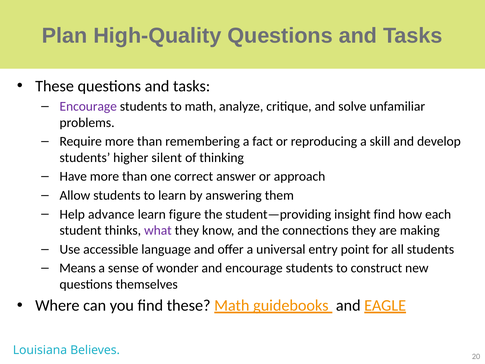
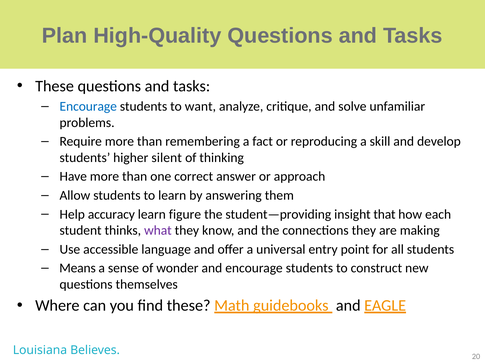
Encourage at (88, 106) colour: purple -> blue
to math: math -> want
advance: advance -> accuracy
insight find: find -> that
